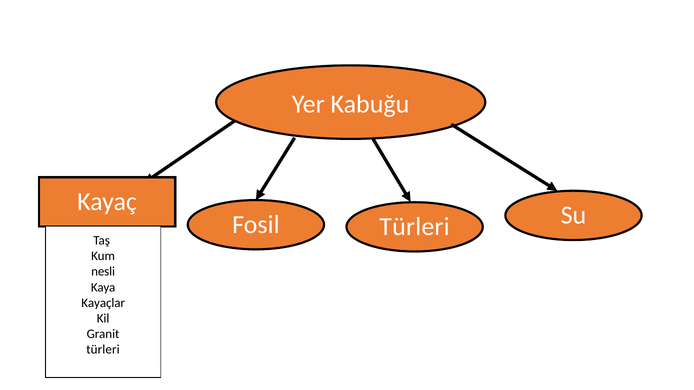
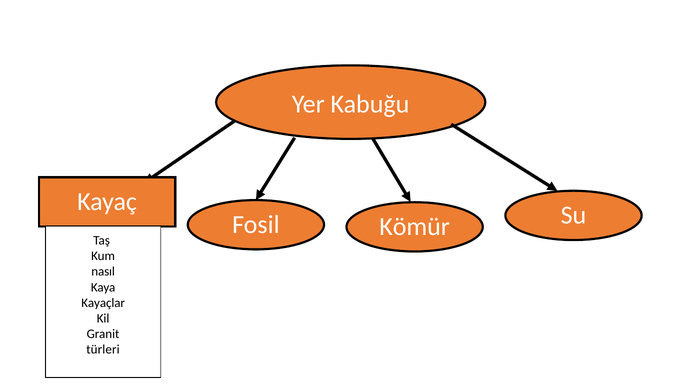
Fosil Türleri: Türleri -> Kömür
nesli: nesli -> nasıl
